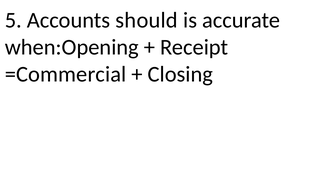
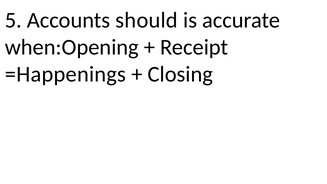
=Commercial: =Commercial -> =Happenings
